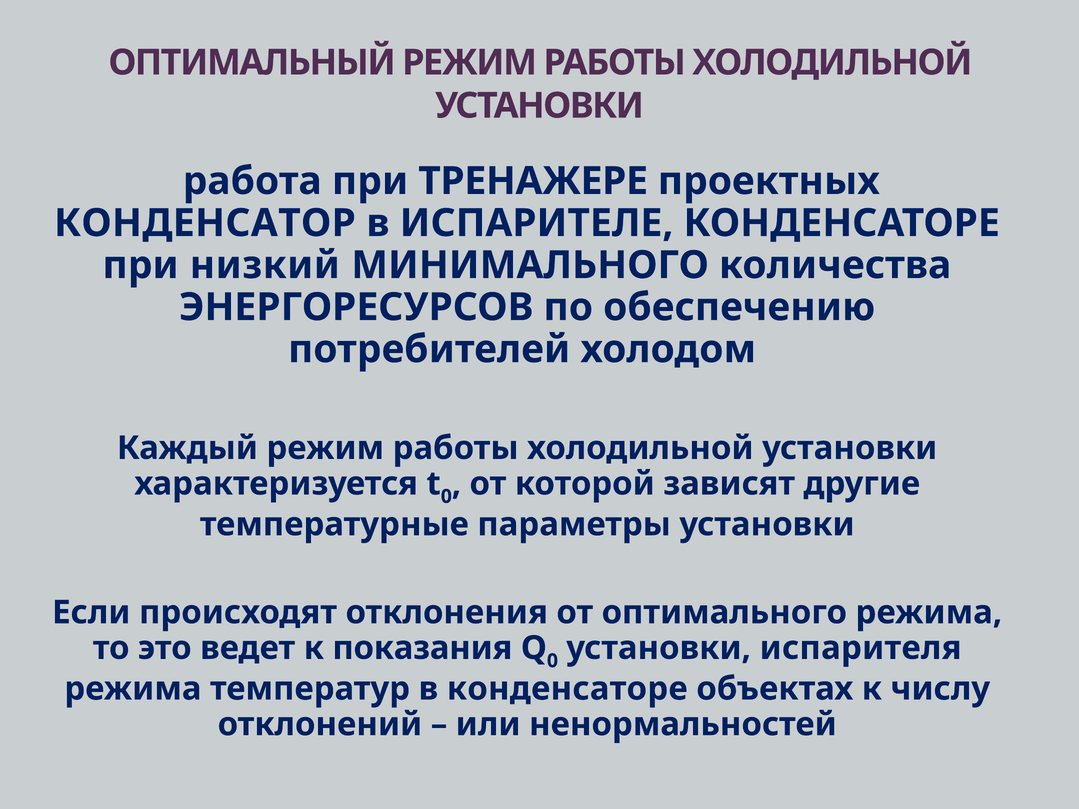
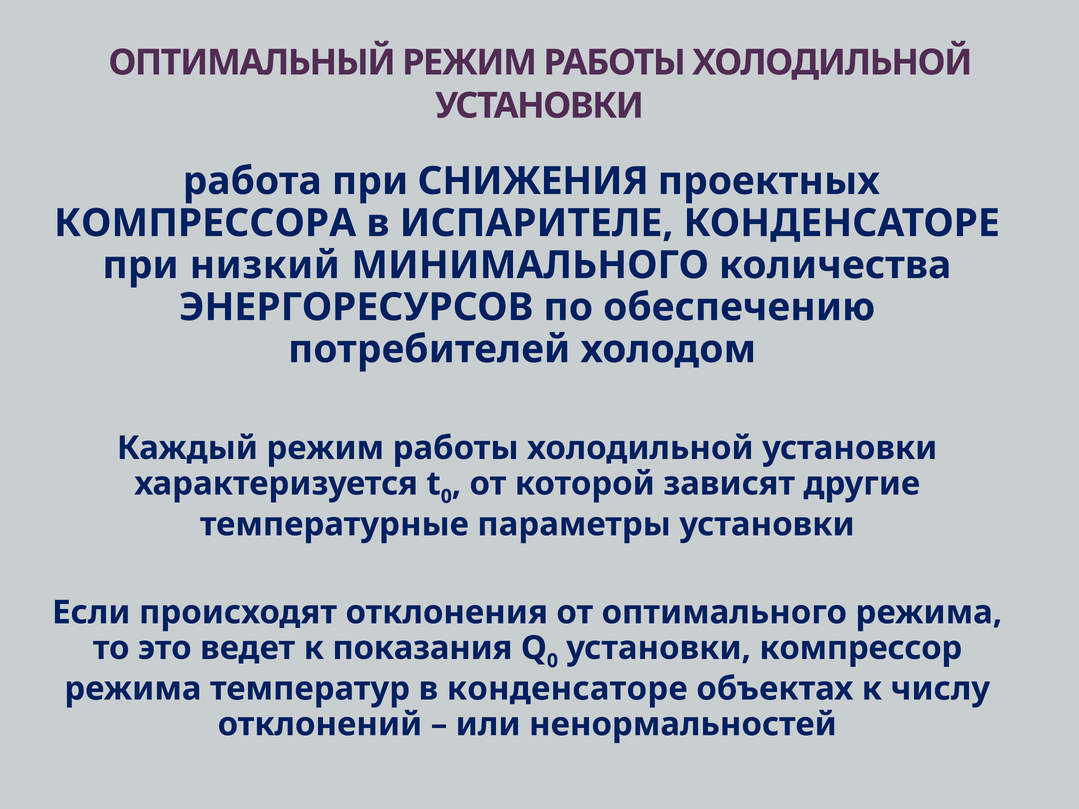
ТРЕНАЖЕРЕ: ТРЕНАЖЕРЕ -> СНИЖЕНИЯ
КОНДЕНСАТОР: КОНДЕНСАТОР -> КОМПРЕССОРА
испарителя: испарителя -> компрессор
